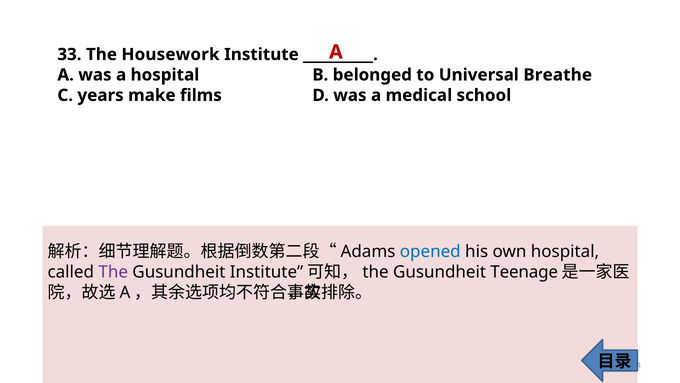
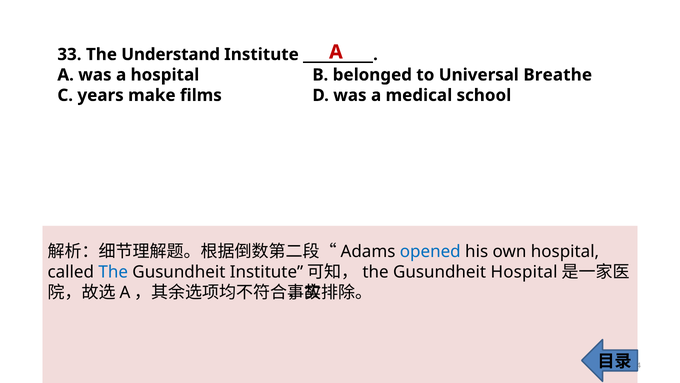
Housework: Housework -> Understand
The at (113, 272) colour: purple -> blue
Gusundheit Teenage: Teenage -> Hospital
